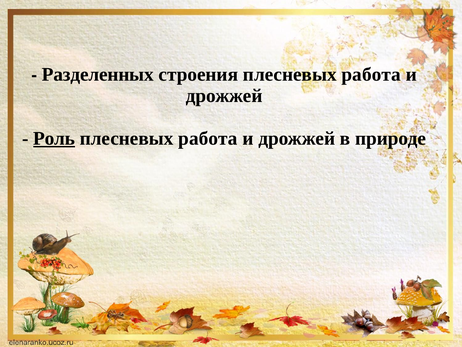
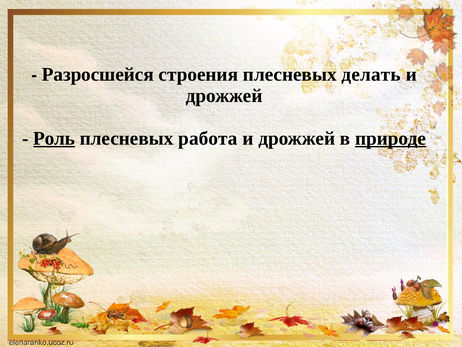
Разделенных: Разделенных -> Разросшейся
строения плесневых работа: работа -> делать
природе underline: none -> present
